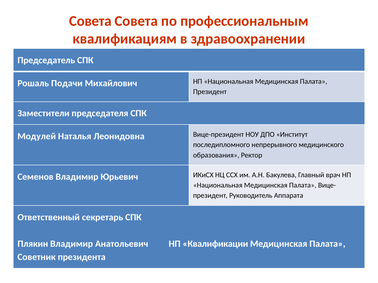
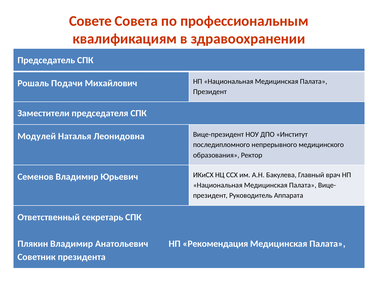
Совета at (90, 21): Совета -> Совете
Квалификации: Квалификации -> Рекомендация
